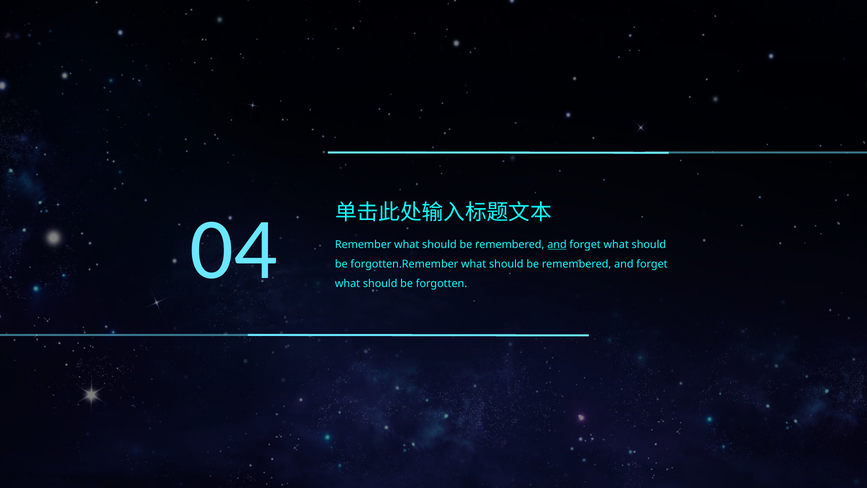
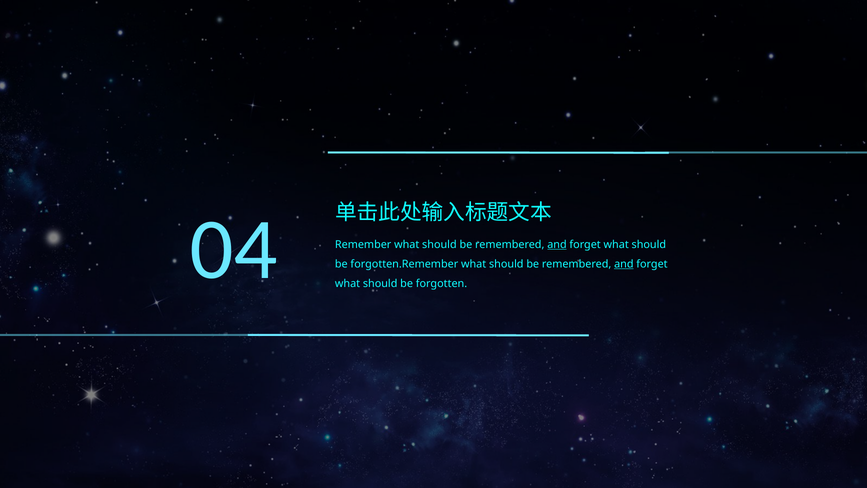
and at (624, 264) underline: none -> present
